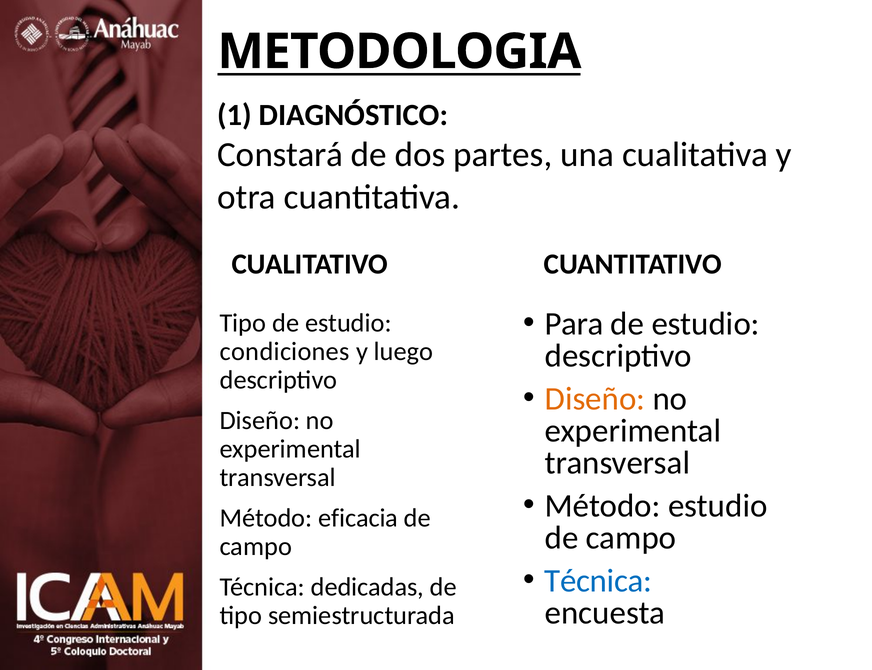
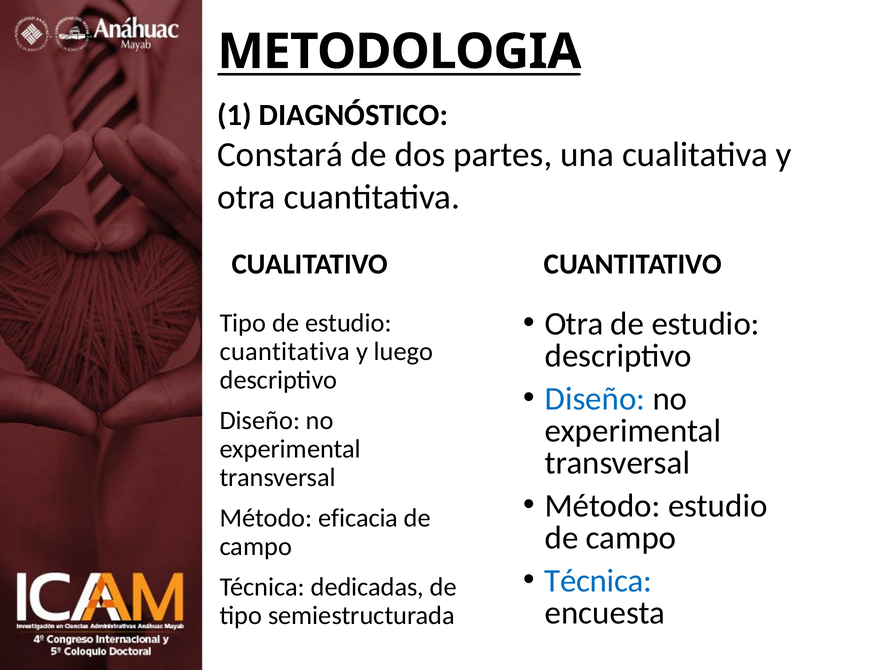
Para at (574, 324): Para -> Otra
condiciones at (285, 351): condiciones -> cuantitativa
Diseño at (595, 399) colour: orange -> blue
